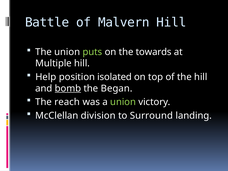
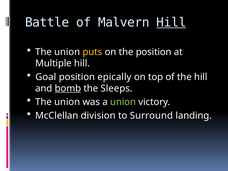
Hill at (171, 22) underline: none -> present
puts colour: light green -> yellow
the towards: towards -> position
Help: Help -> Goal
isolated: isolated -> epically
Began: Began -> Sleeps
reach at (67, 102): reach -> union
